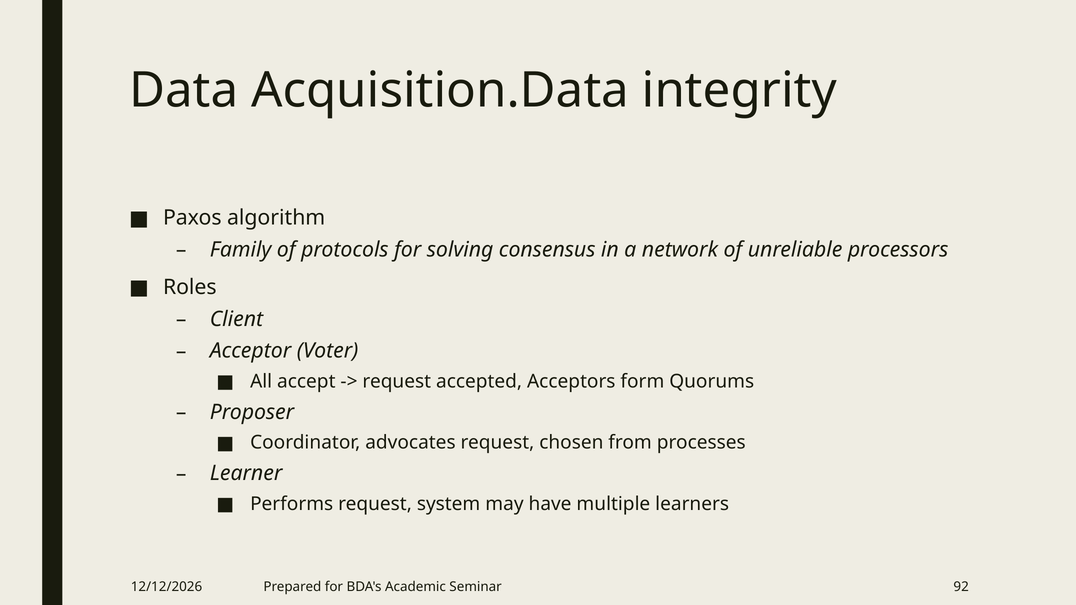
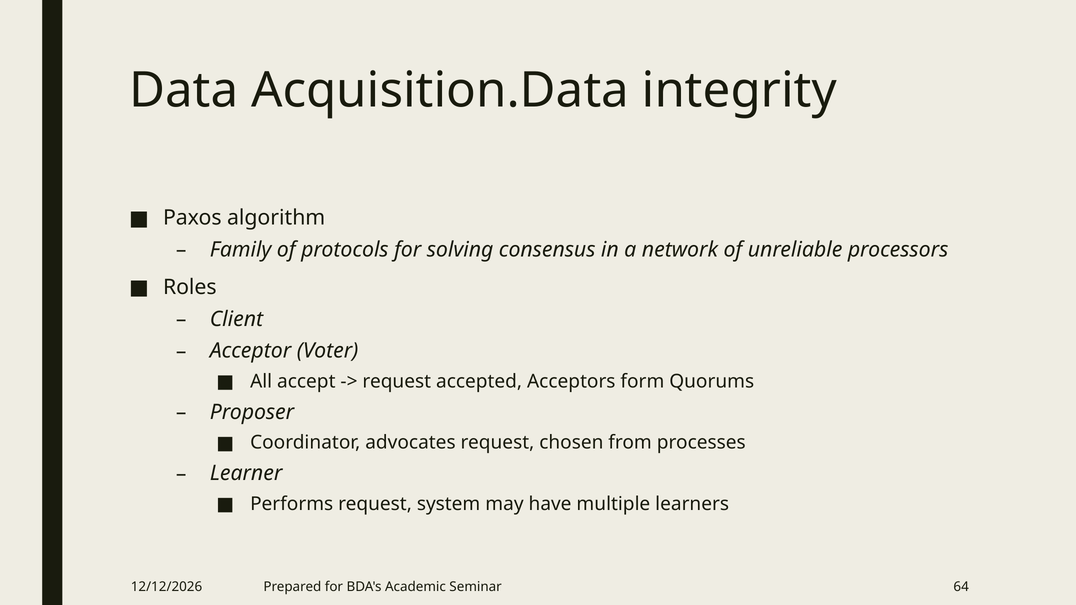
92: 92 -> 64
